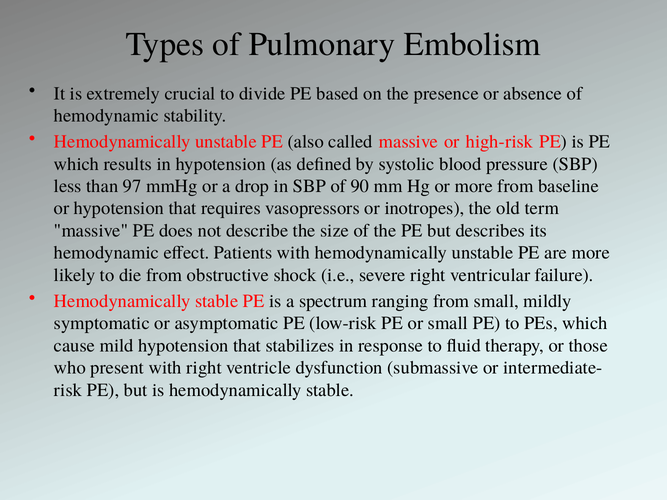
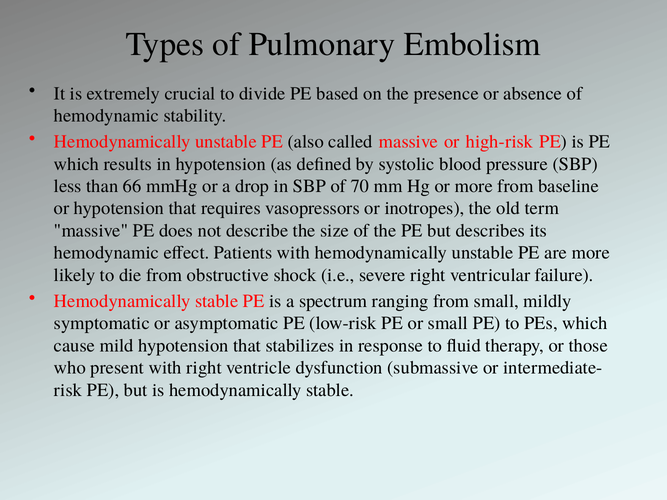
97: 97 -> 66
90: 90 -> 70
